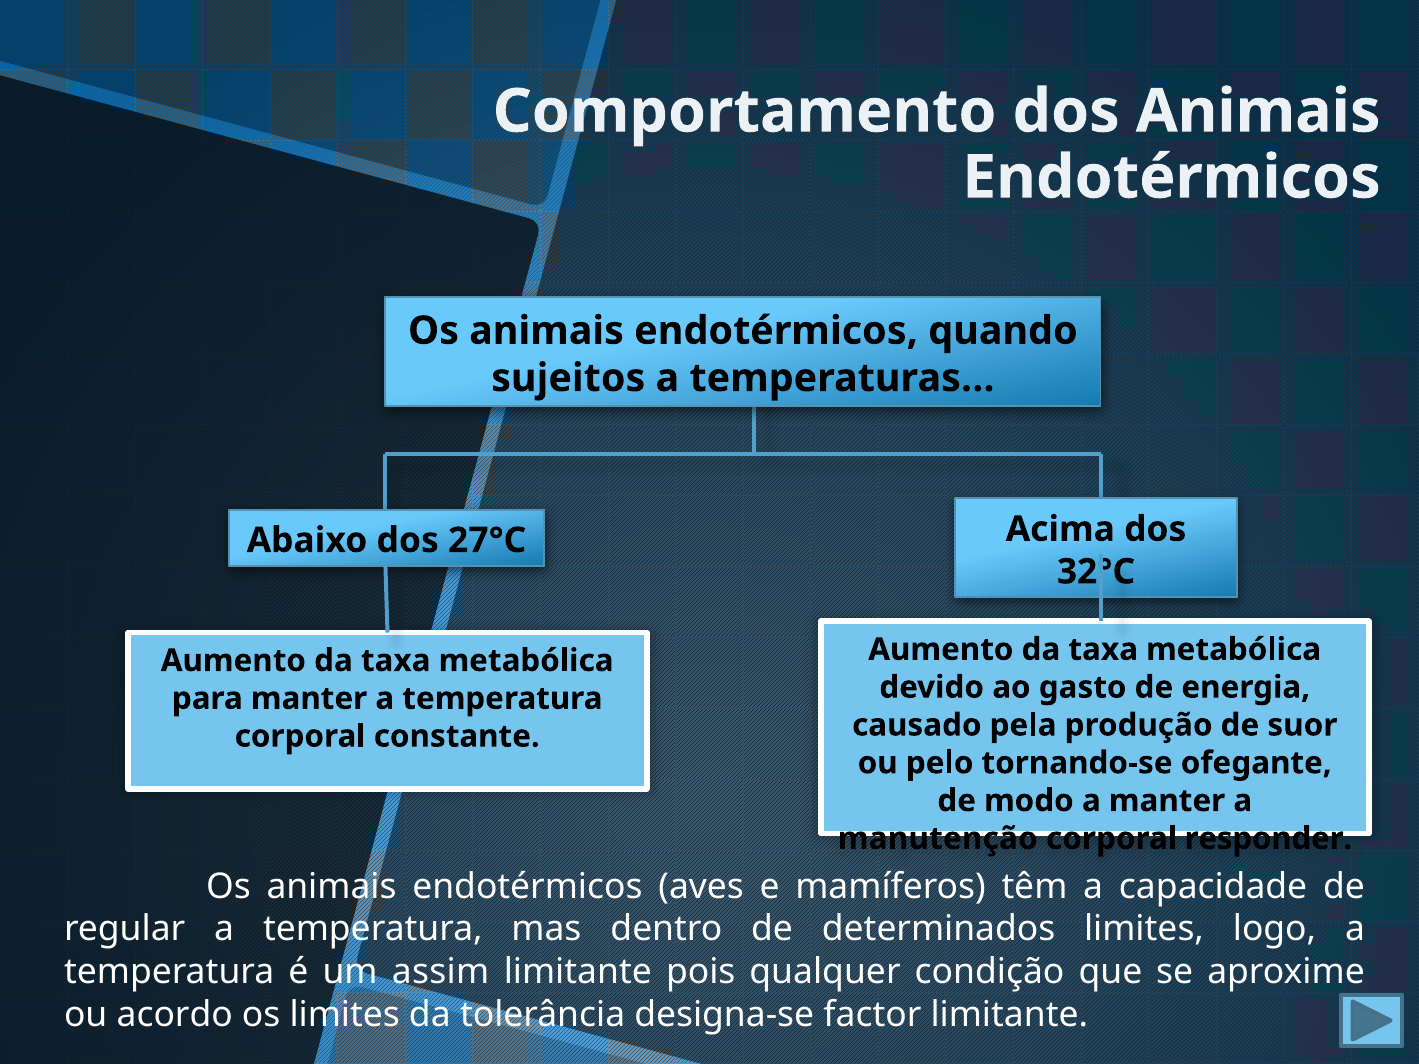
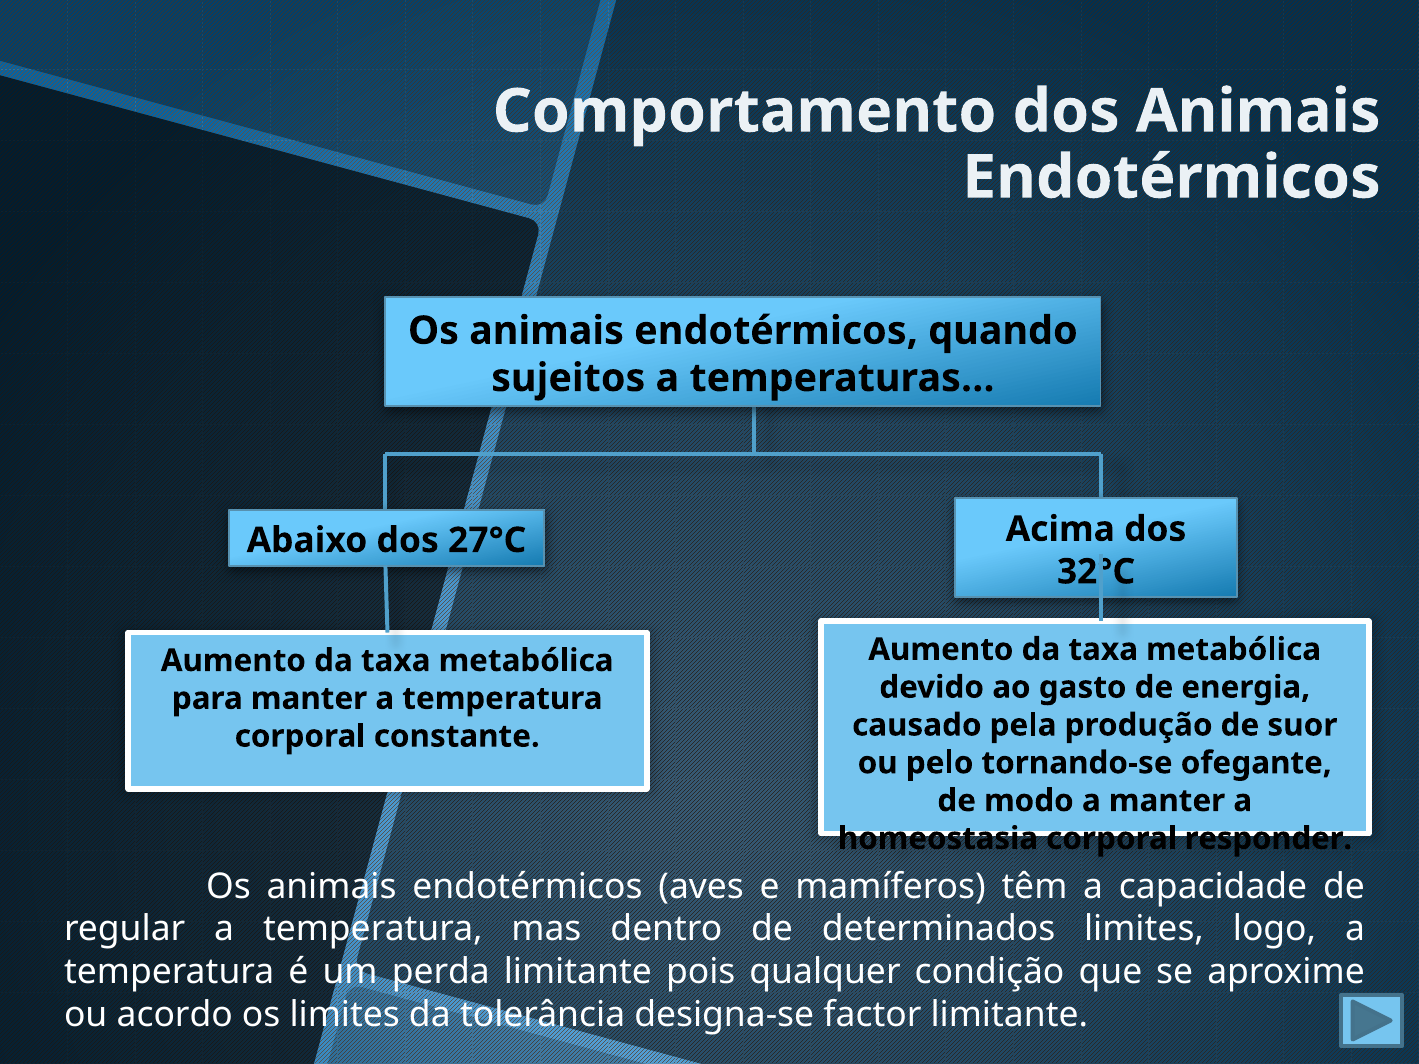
manutenção: manutenção -> homeostasia
assim: assim -> perda
